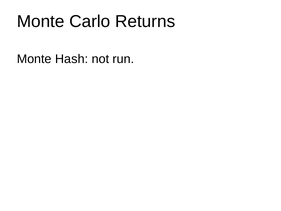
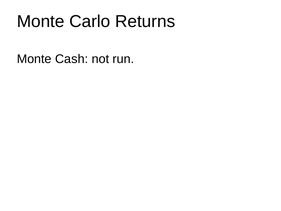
Hash: Hash -> Cash
